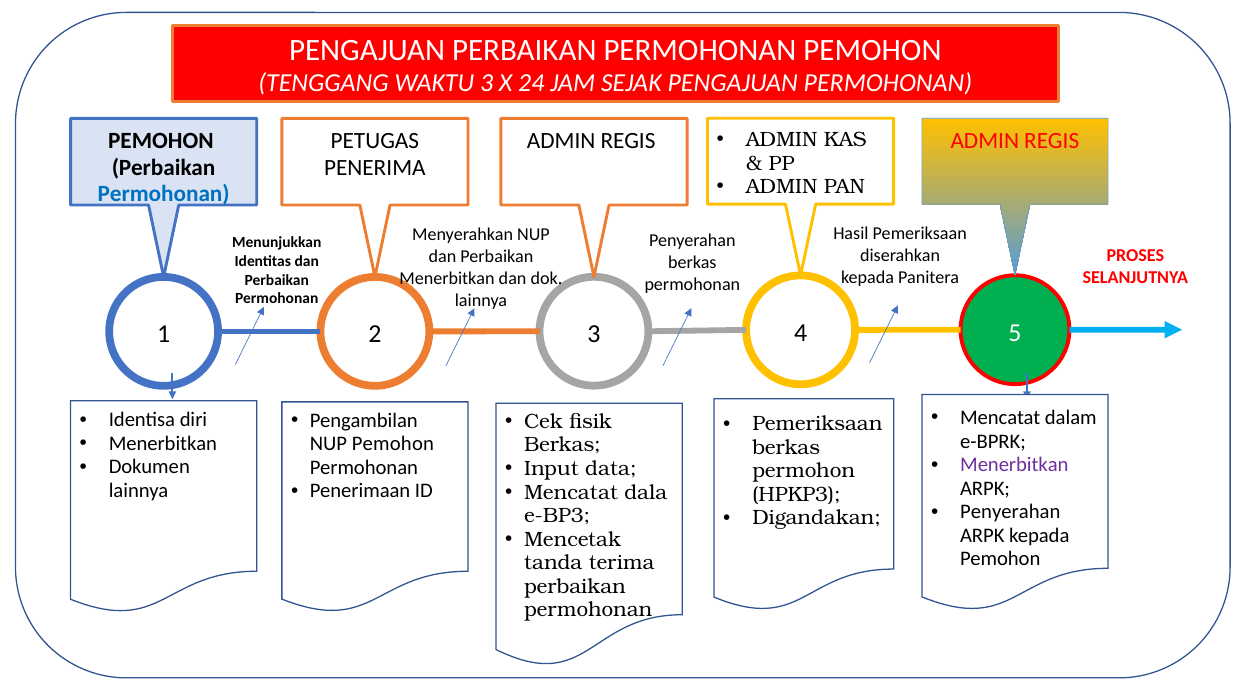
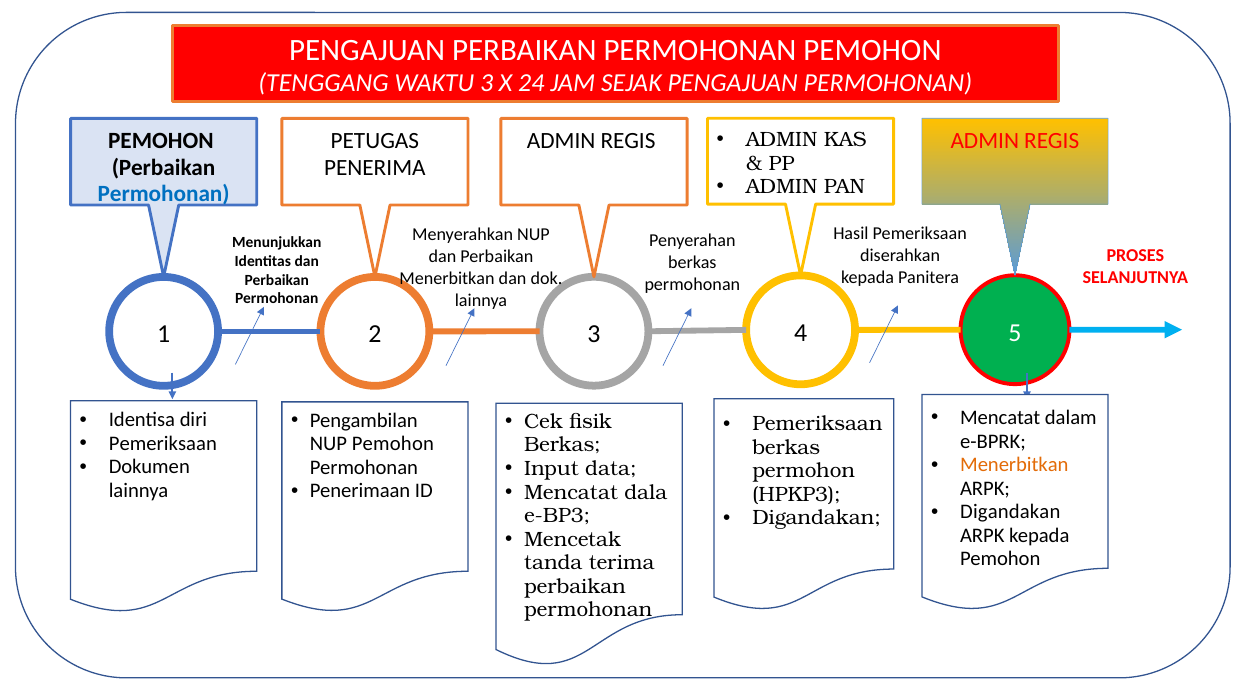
Menerbitkan at (163, 444): Menerbitkan -> Pemeriksaan
Menerbitkan at (1014, 465) colour: purple -> orange
Penyerahan at (1010, 512): Penyerahan -> Digandakan
